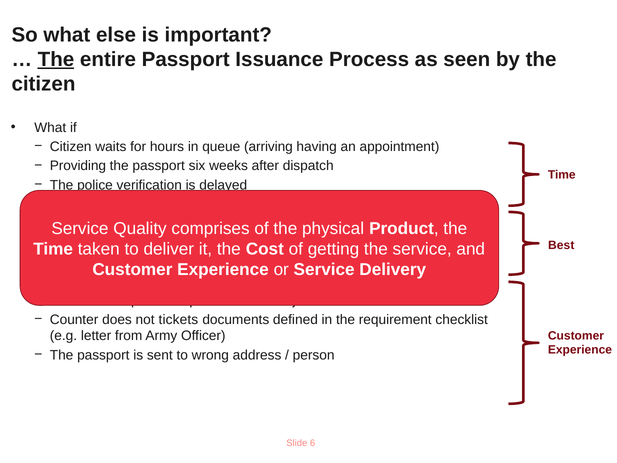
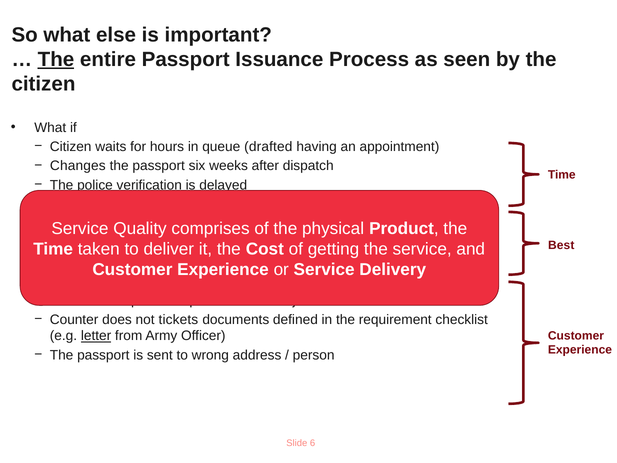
arriving: arriving -> drafted
Providing: Providing -> Changes
letter underline: none -> present
